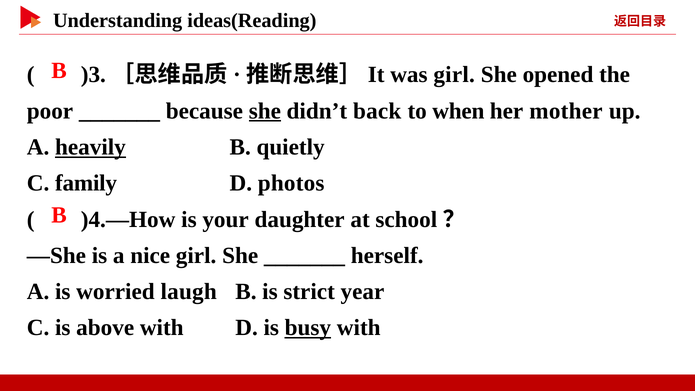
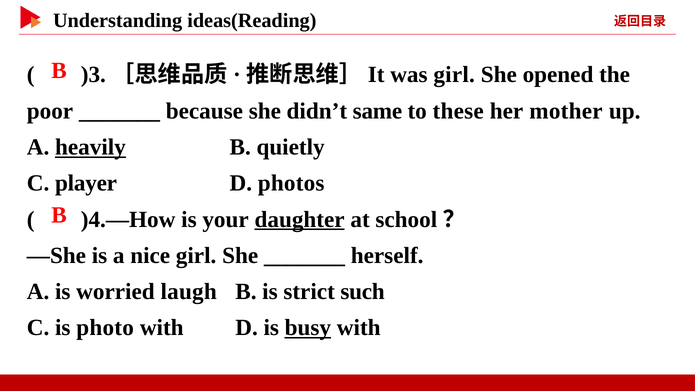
she at (265, 111) underline: present -> none
back: back -> same
when: when -> these
family: family -> player
daughter underline: none -> present
year: year -> such
above: above -> photo
